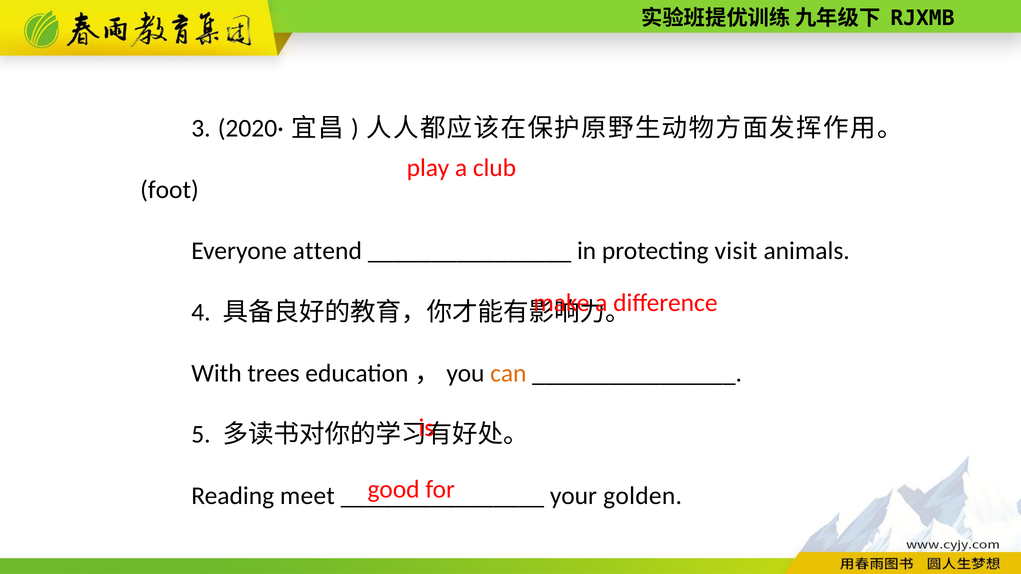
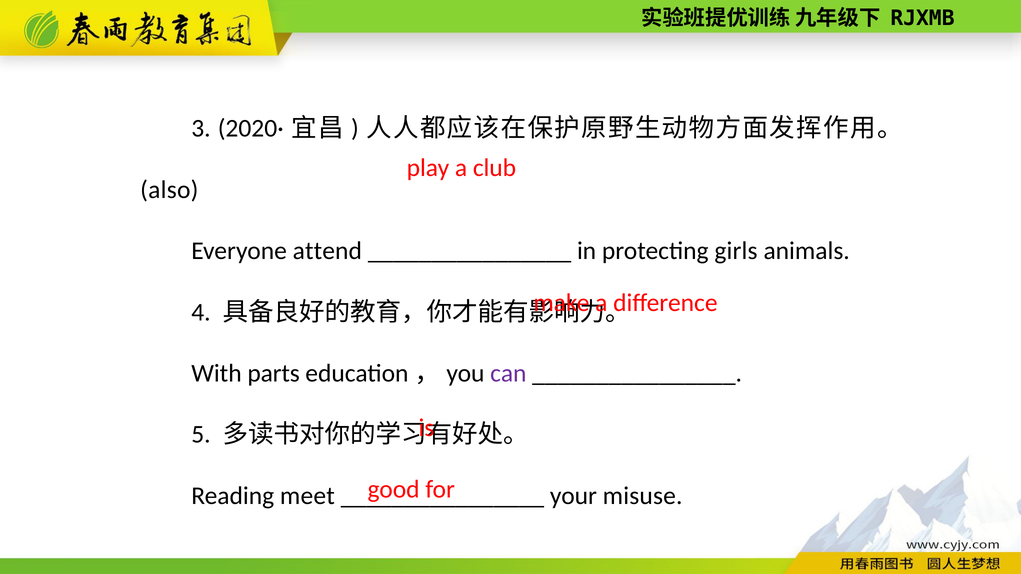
foot: foot -> also
visit: visit -> girls
trees: trees -> parts
can colour: orange -> purple
golden: golden -> misuse
